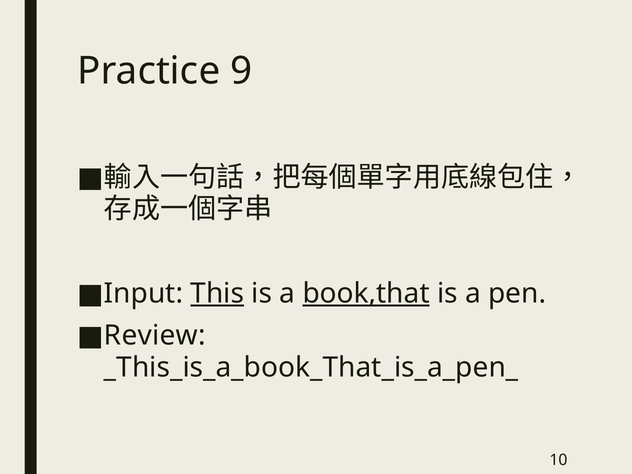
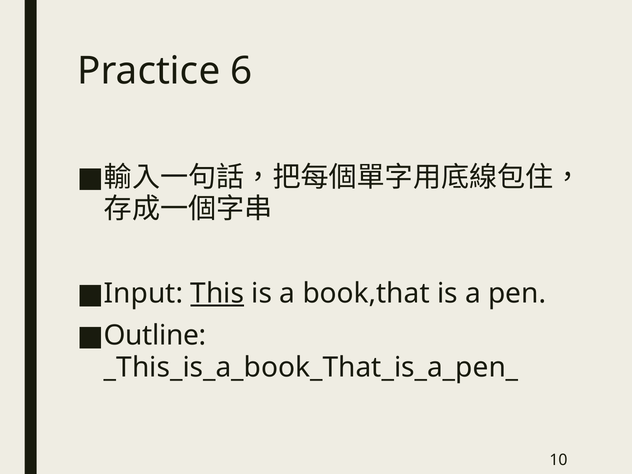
9: 9 -> 6
book,that underline: present -> none
Review: Review -> Outline
